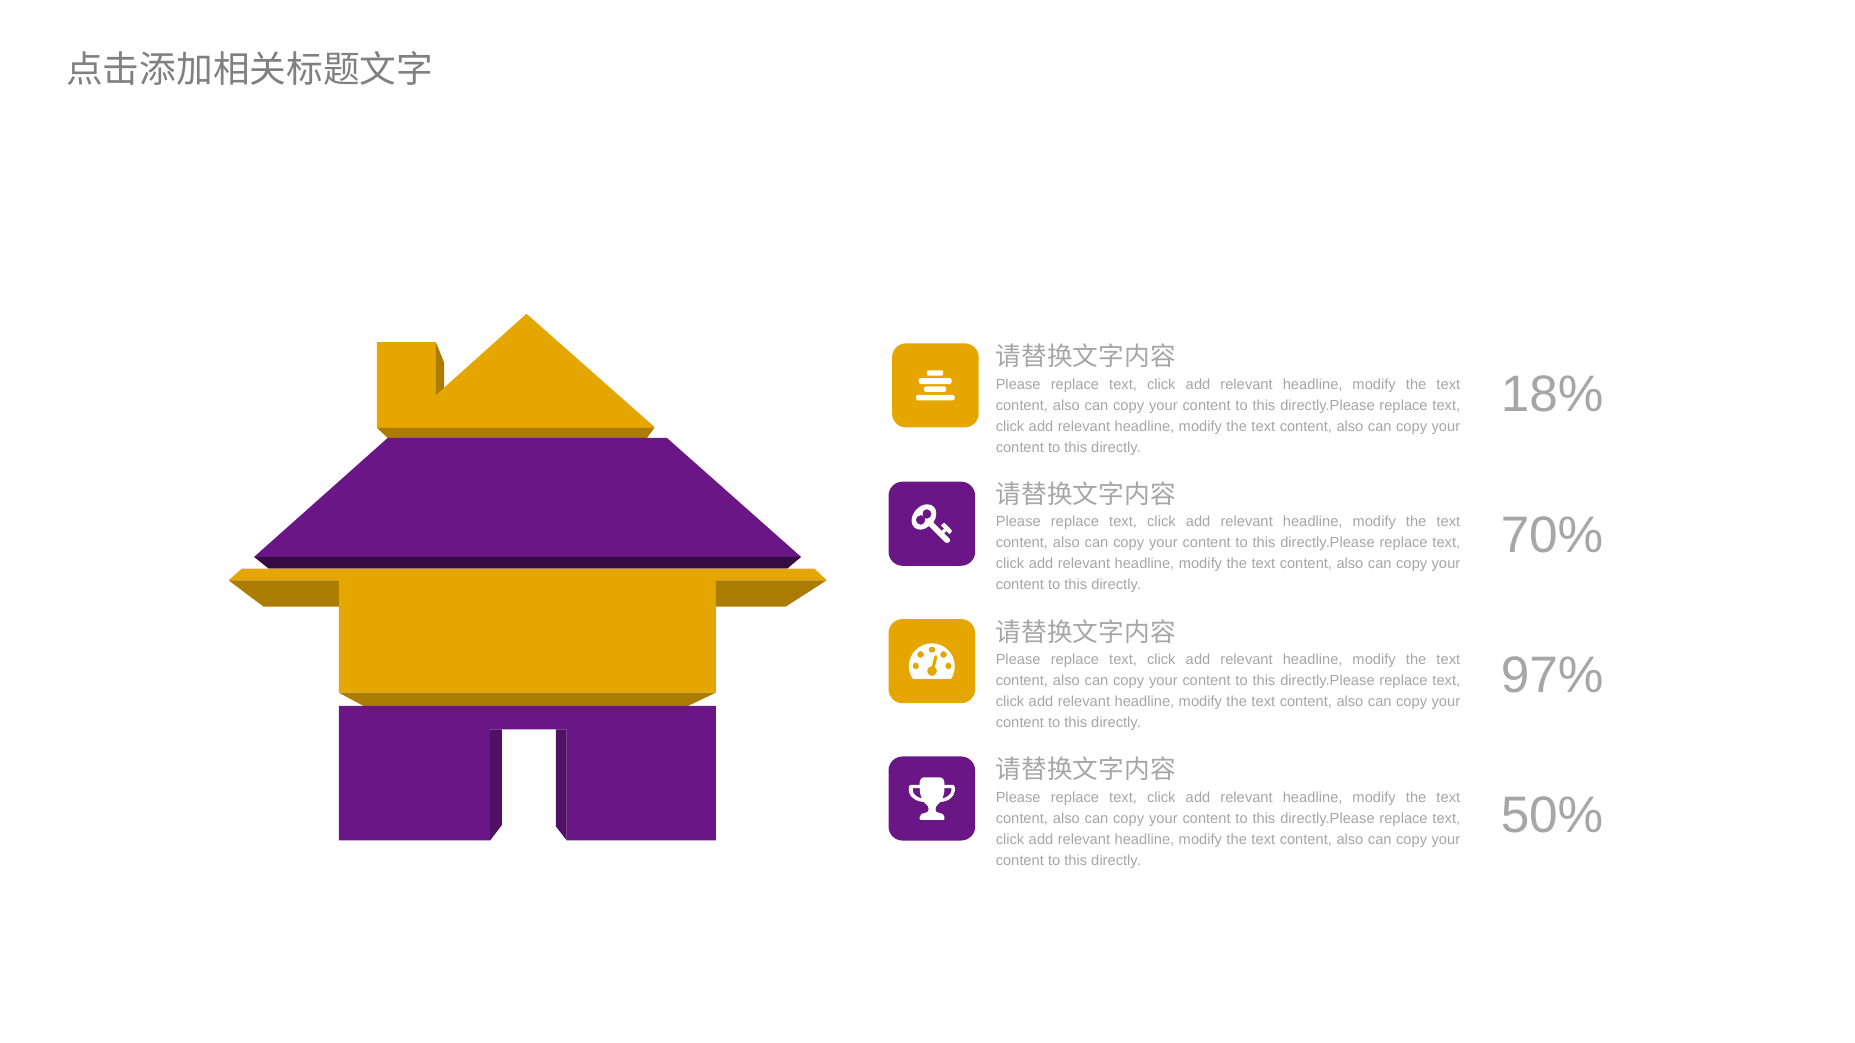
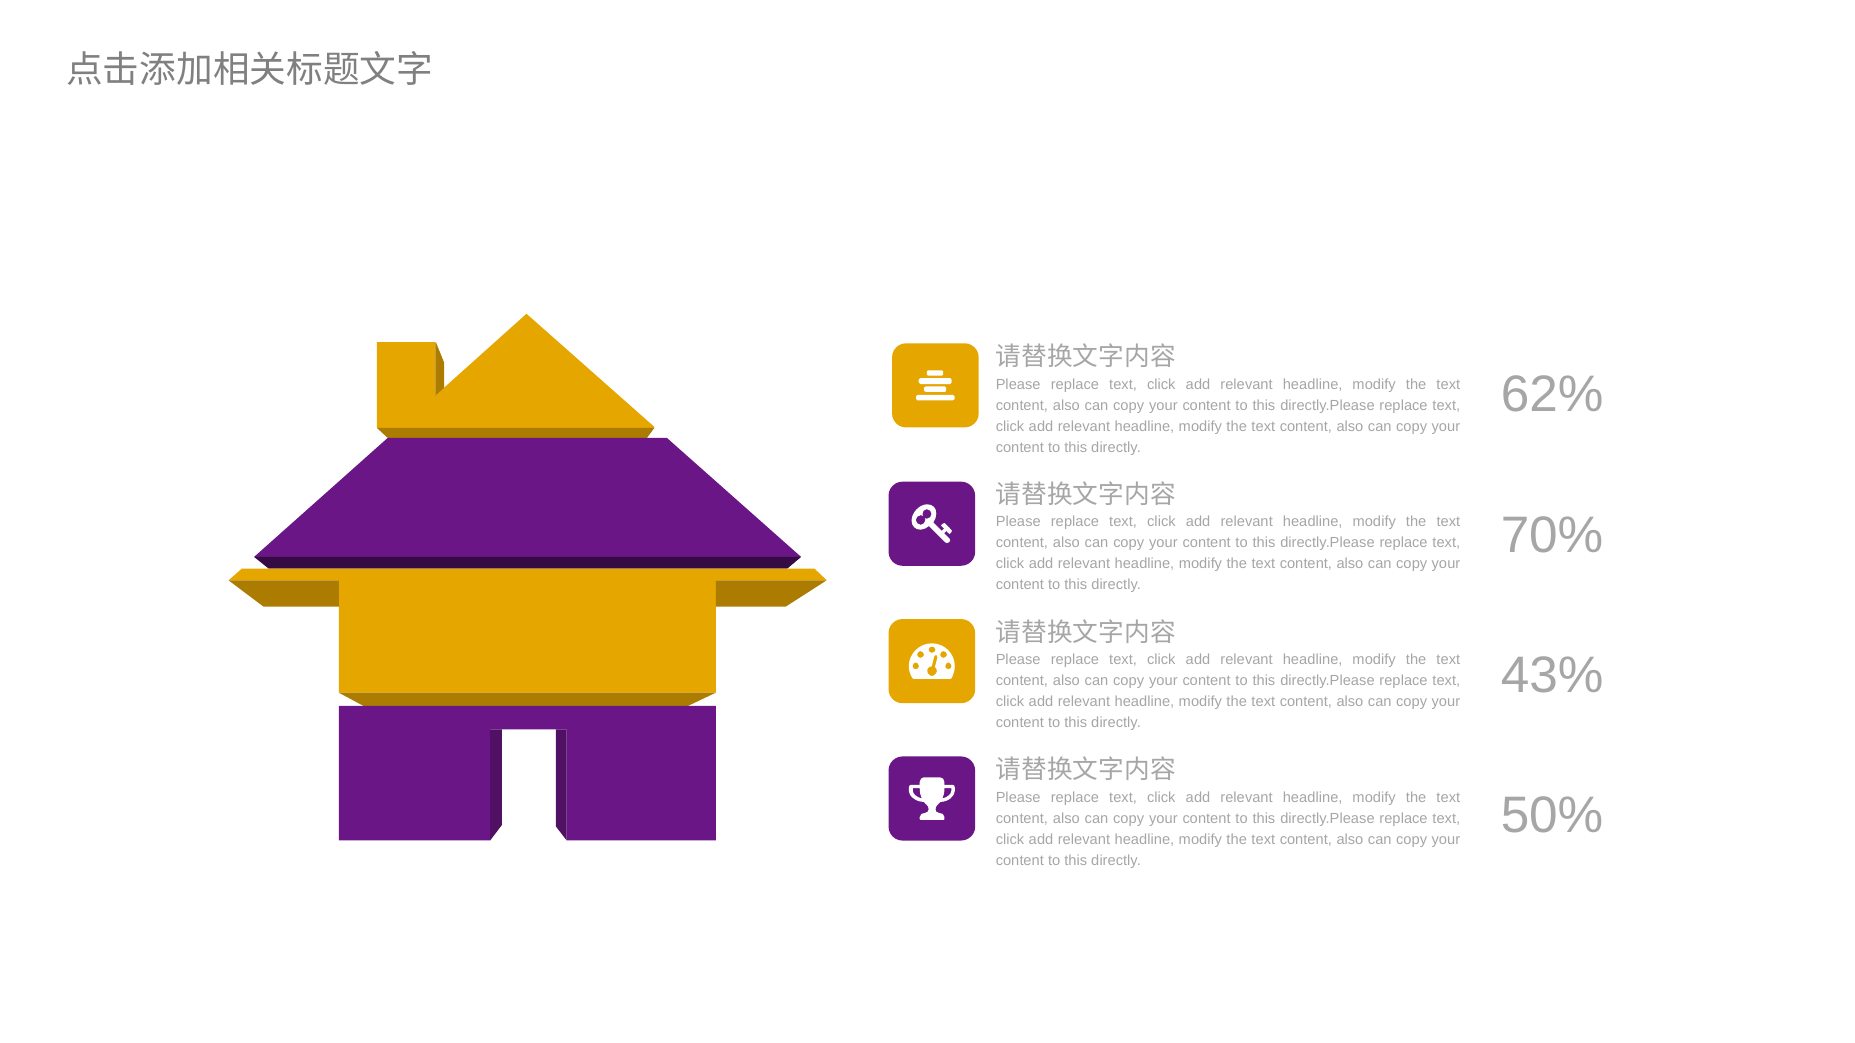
18%: 18% -> 62%
97%: 97% -> 43%
